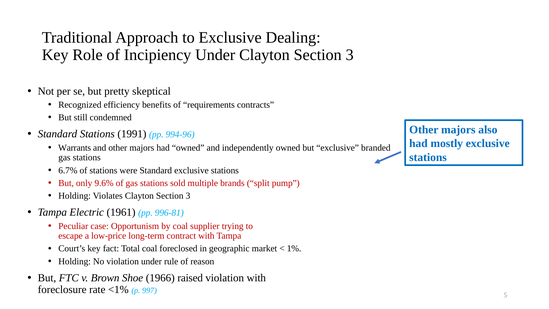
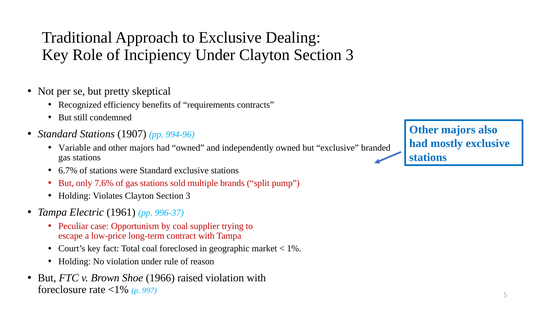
1991: 1991 -> 1907
Warrants: Warrants -> Variable
9.6%: 9.6% -> 7.6%
996-81: 996-81 -> 996-37
